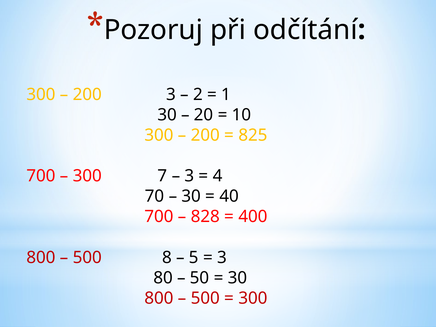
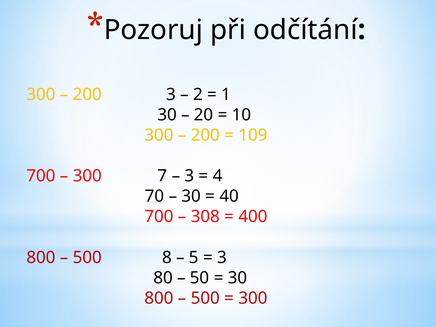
825: 825 -> 109
828: 828 -> 308
